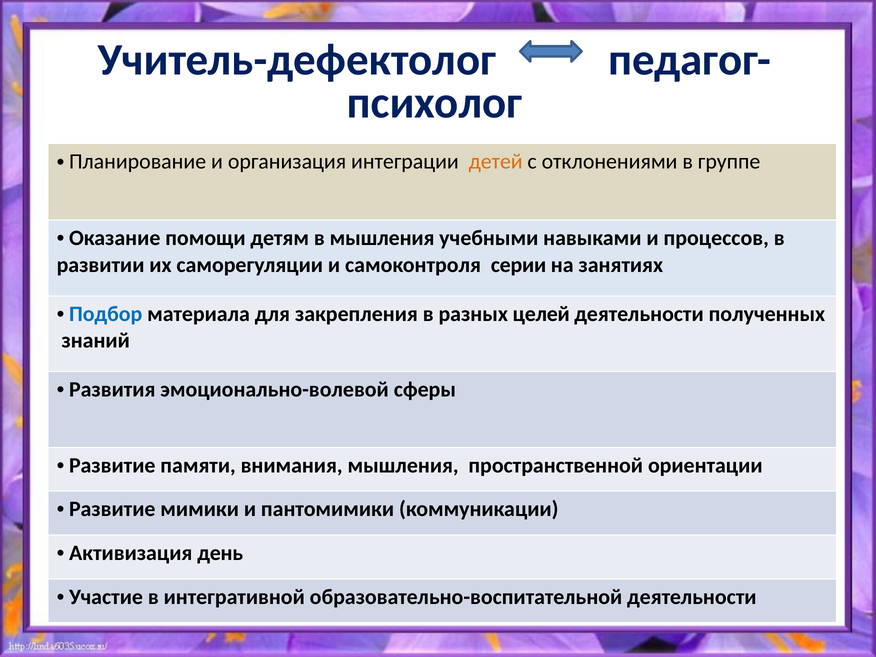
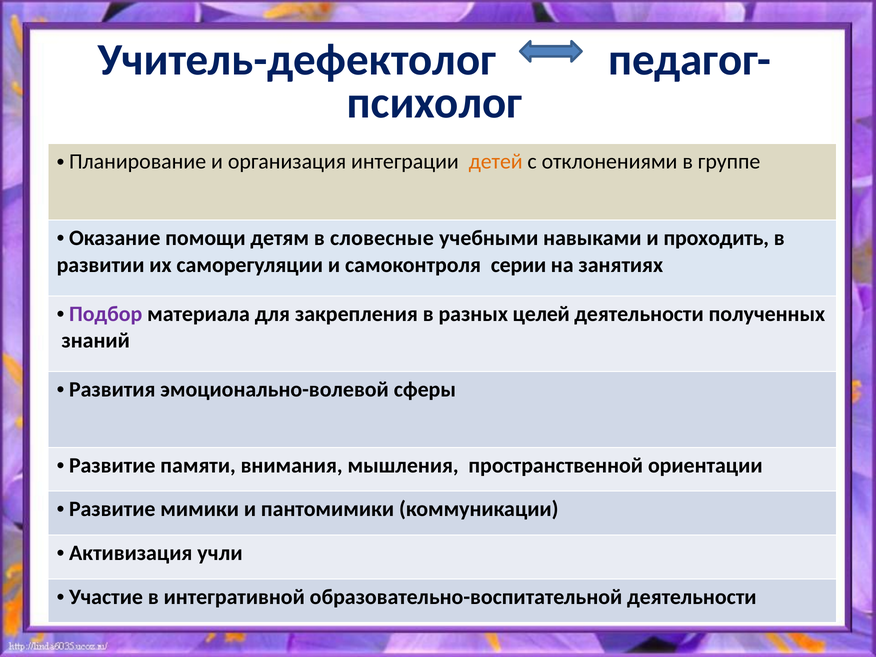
в мышления: мышления -> словесные
процессов: процессов -> проходить
Подбор colour: blue -> purple
день: день -> учли
